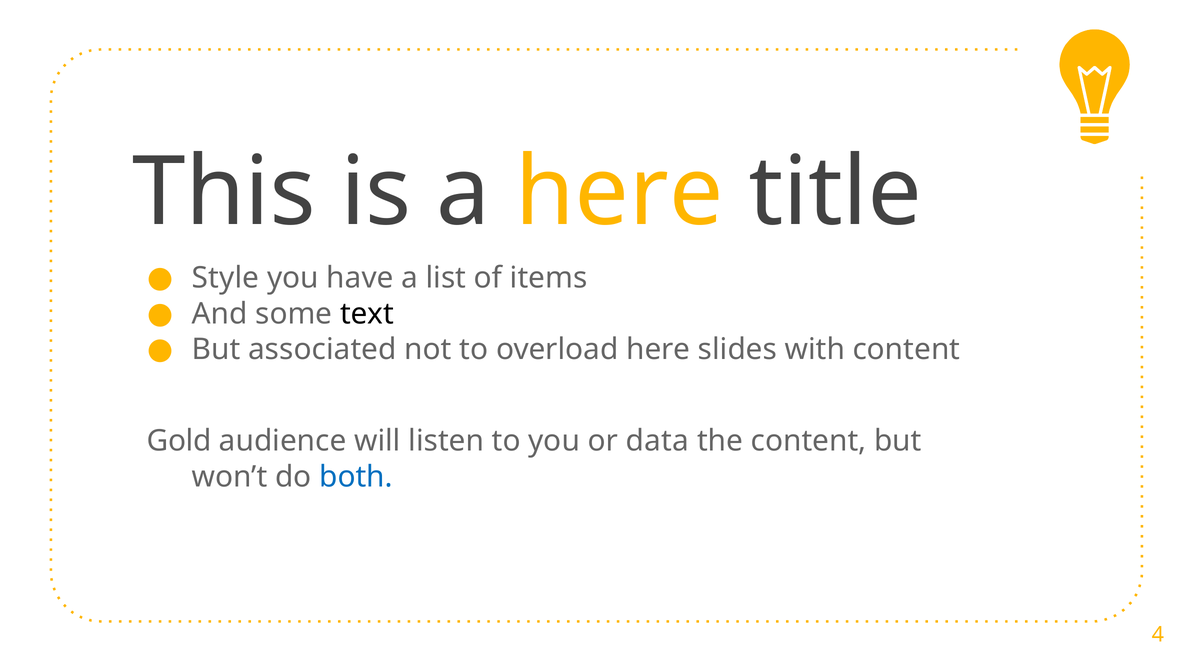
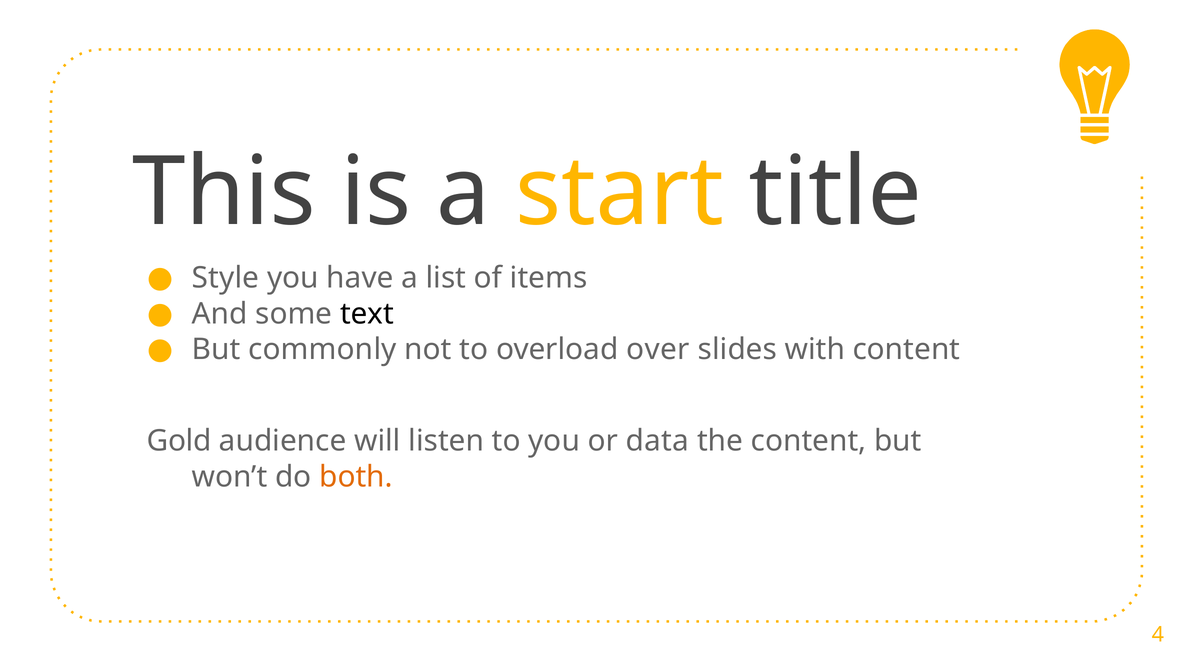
a here: here -> start
associated: associated -> commonly
overload here: here -> over
both colour: blue -> orange
